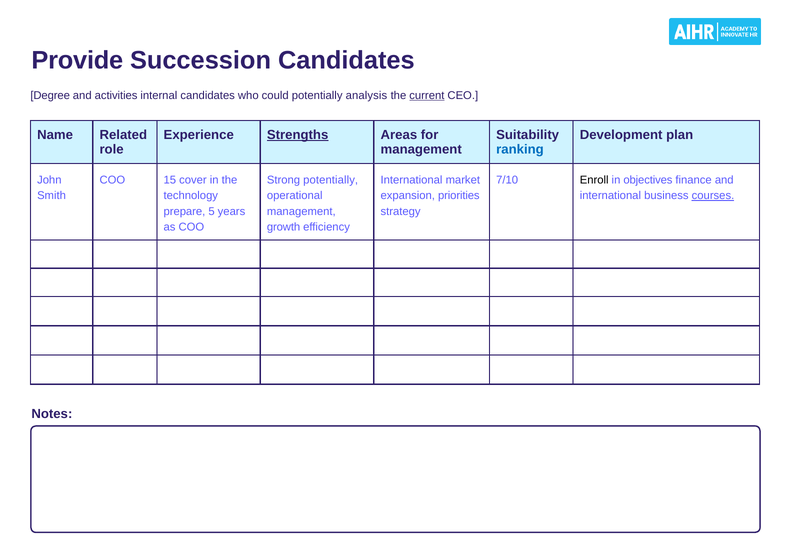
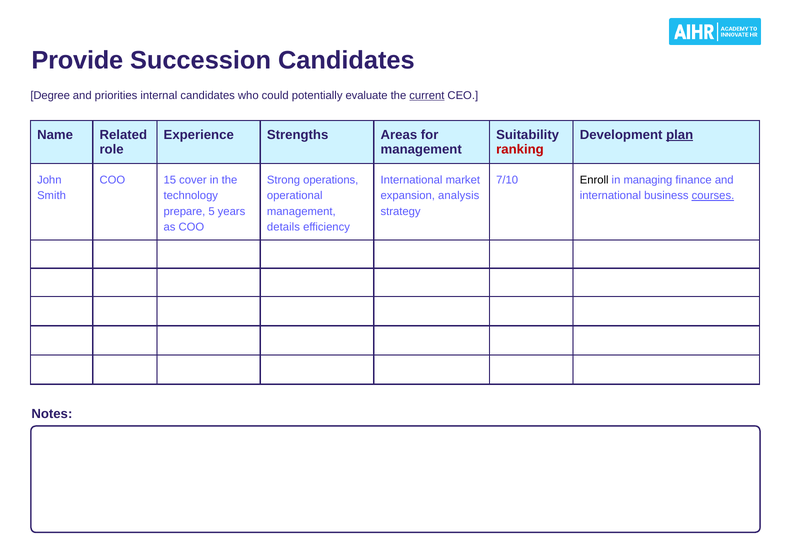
activities: activities -> priorities
analysis: analysis -> evaluate
Strengths underline: present -> none
plan underline: none -> present
ranking colour: blue -> red
Strong potentially: potentially -> operations
objectives: objectives -> managing
priorities: priorities -> analysis
growth: growth -> details
